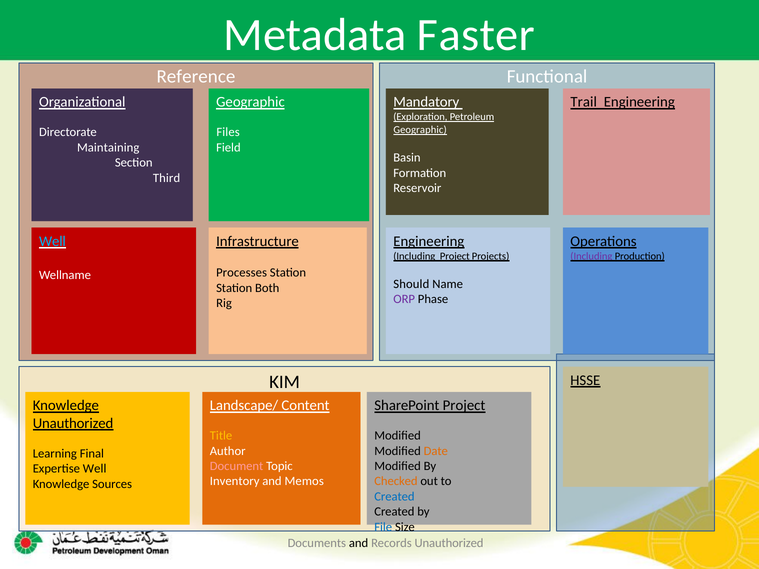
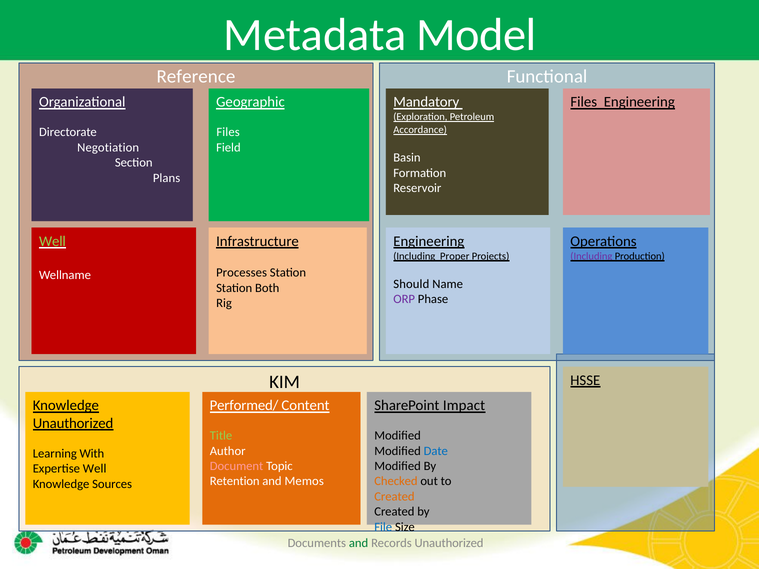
Faster: Faster -> Model
Trail at (584, 102): Trail -> Files
Geographic at (420, 130): Geographic -> Accordance
Maintaining: Maintaining -> Negotiation
Third: Third -> Plans
Well at (52, 241) colour: light blue -> light green
Including Project: Project -> Proper
Landscape/: Landscape/ -> Performed/
SharePoint Project: Project -> Impact
Title colour: yellow -> light green
Date colour: orange -> blue
Final: Final -> With
Inventory: Inventory -> Retention
Created at (394, 497) colour: blue -> orange
and at (359, 544) colour: black -> green
